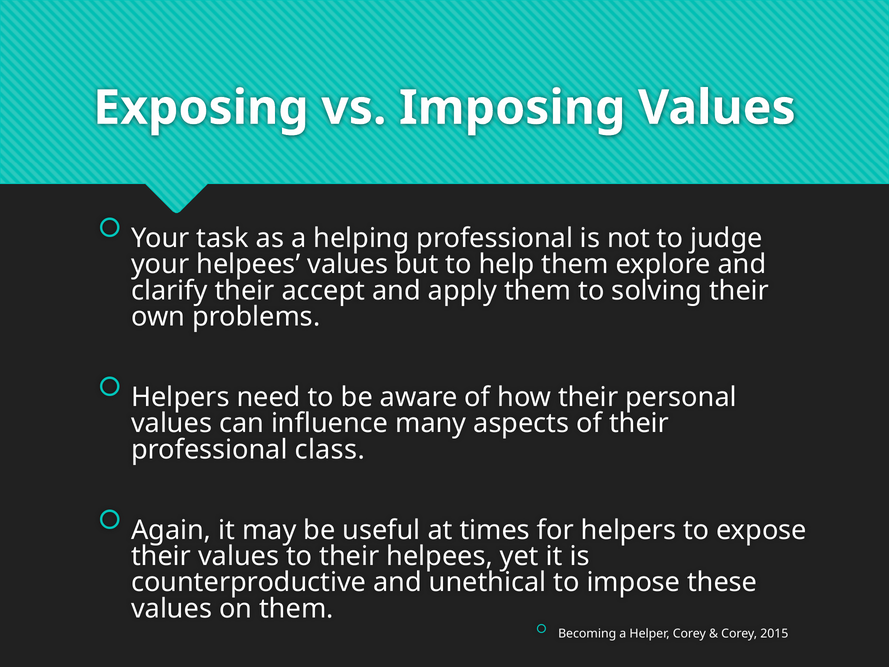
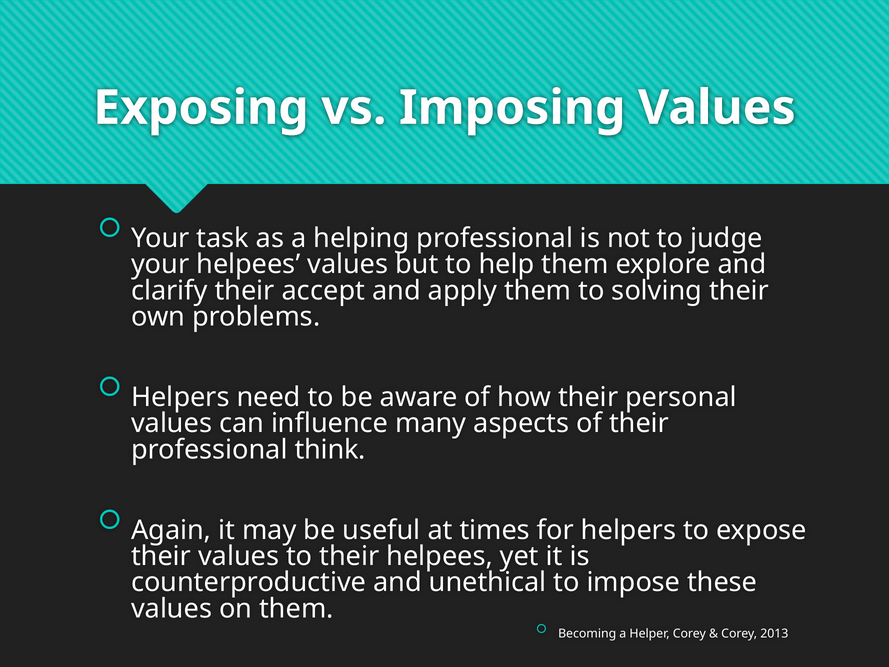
class: class -> think
2015: 2015 -> 2013
